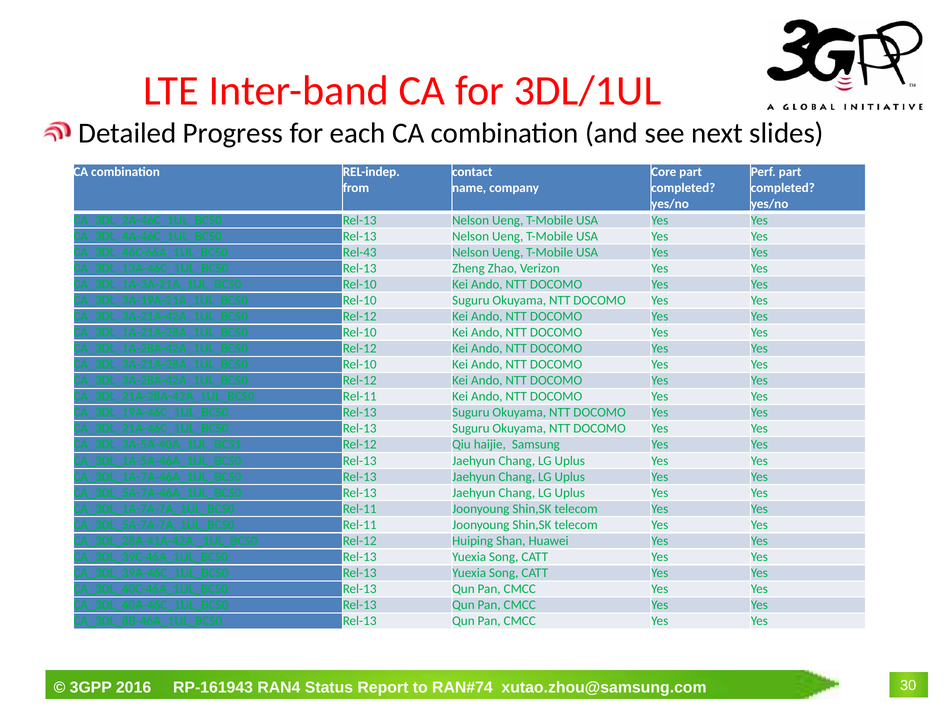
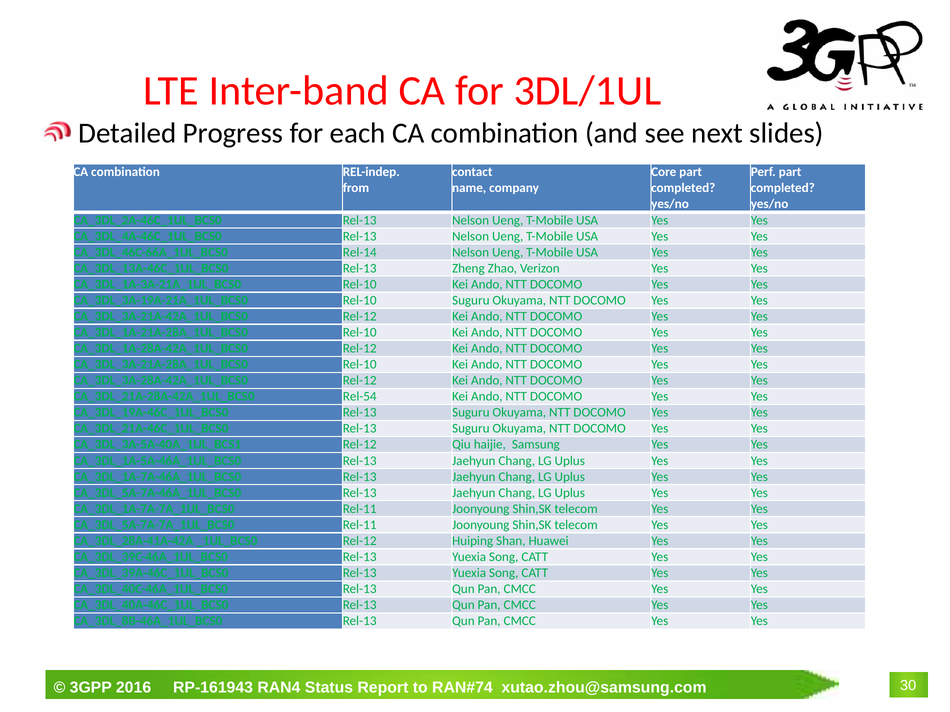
Rel-43: Rel-43 -> Rel-14
Rel-11 at (360, 397): Rel-11 -> Rel-54
